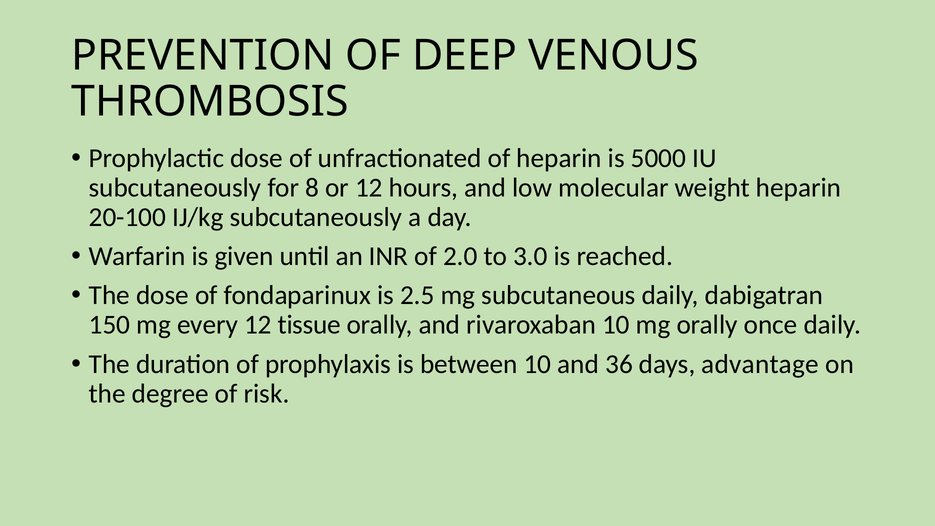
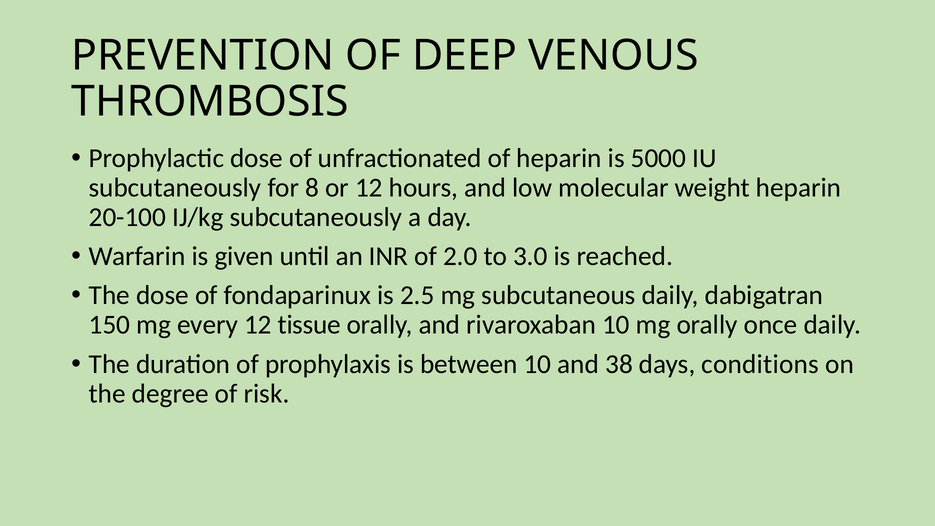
36: 36 -> 38
advantage: advantage -> conditions
